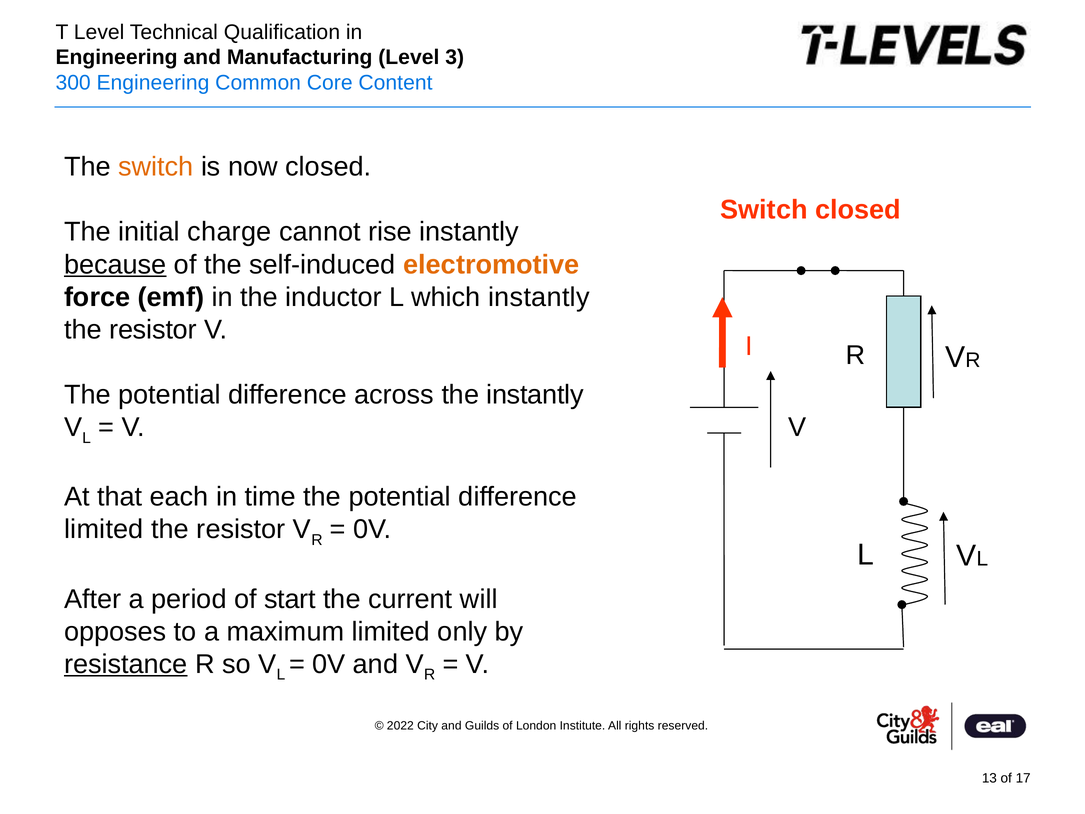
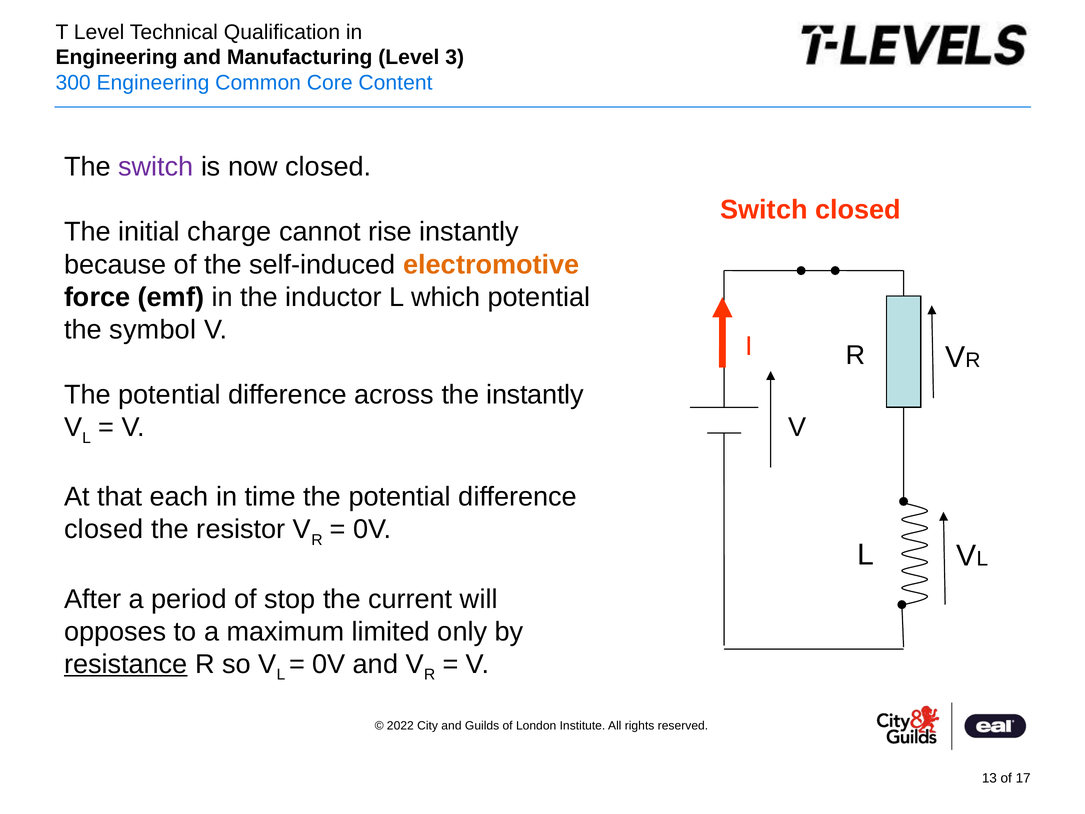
switch at (156, 167) colour: orange -> purple
because underline: present -> none
which instantly: instantly -> potential
resistor at (153, 330): resistor -> symbol
limited at (104, 529): limited -> closed
start: start -> stop
